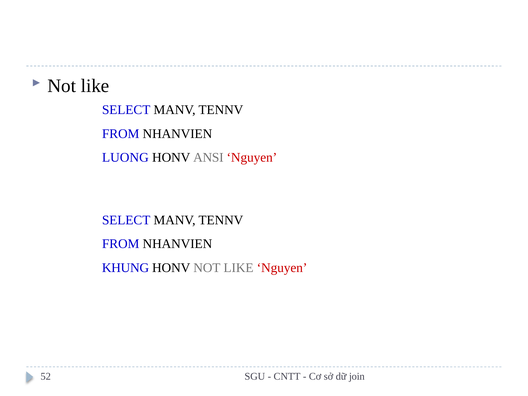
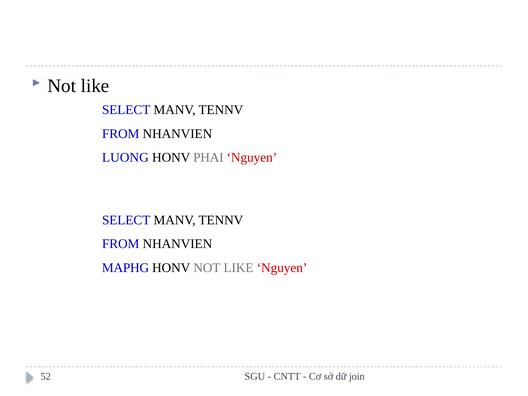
ANSI: ANSI -> PHAI
KHUNG: KHUNG -> MAPHG
